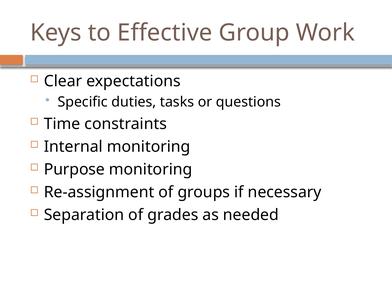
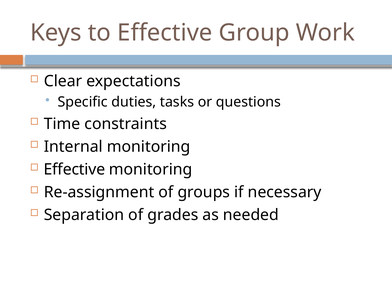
Purpose at (74, 169): Purpose -> Effective
